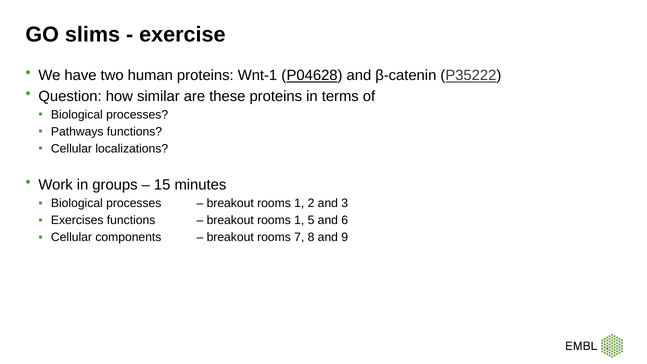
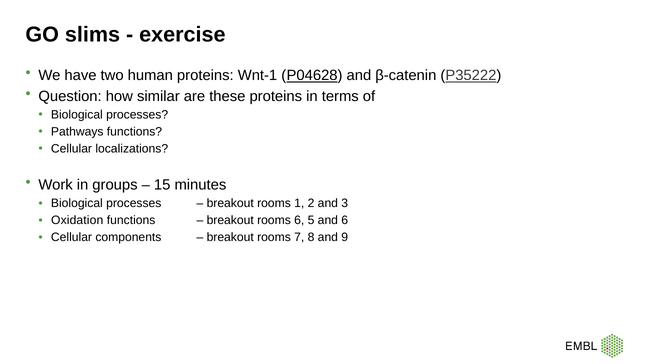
Exercises: Exercises -> Oxidation
1 at (299, 220): 1 -> 6
